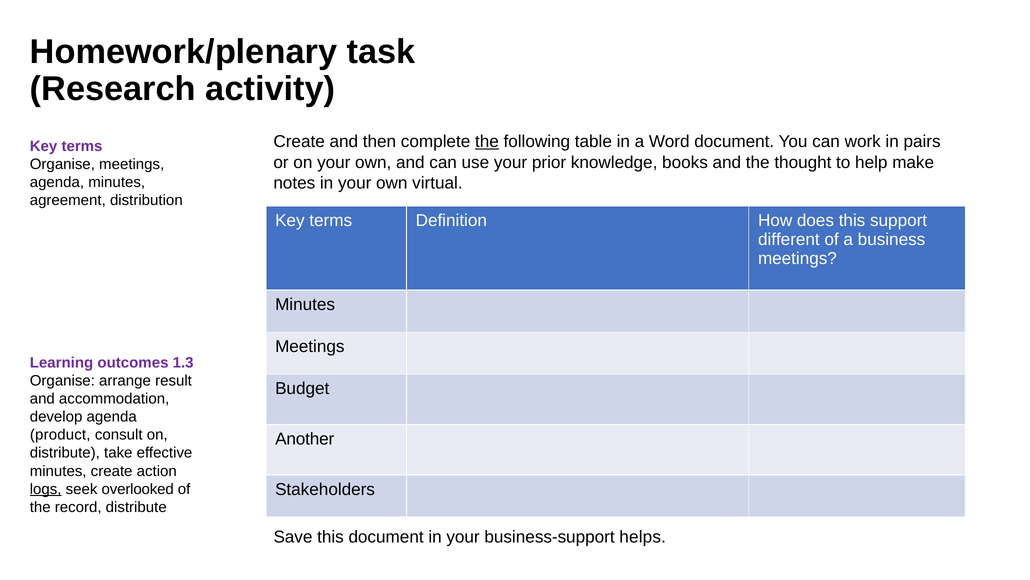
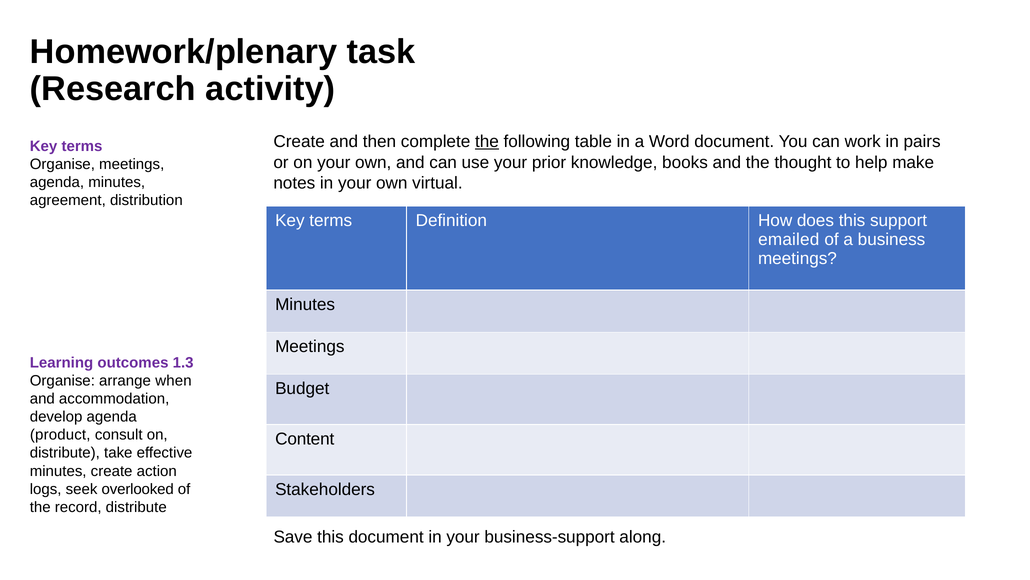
different: different -> emailed
result: result -> when
Another: Another -> Content
logs underline: present -> none
helps: helps -> along
